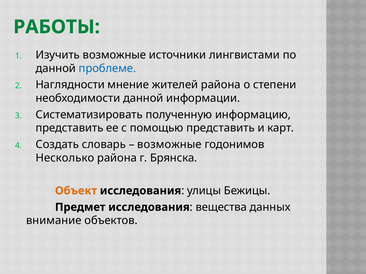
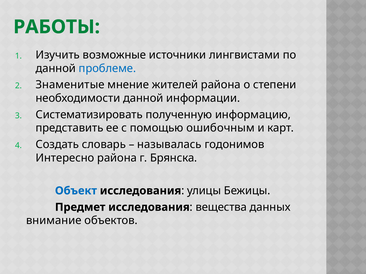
Наглядности: Наглядности -> Знаменитые
помощью представить: представить -> ошибочным
возможные at (169, 145): возможные -> называлась
Несколько: Несколько -> Интересно
Объект colour: orange -> blue
